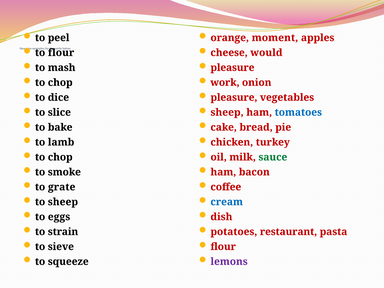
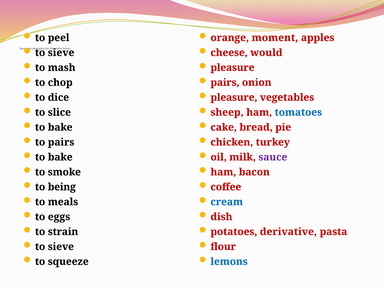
flour at (61, 53): flour -> sieve
work at (225, 83): work -> pairs
to lamb: lamb -> pairs
chop at (60, 157): chop -> bake
sauce colour: green -> purple
grate: grate -> being
to sheep: sheep -> meals
restaurant: restaurant -> derivative
lemons colour: purple -> blue
